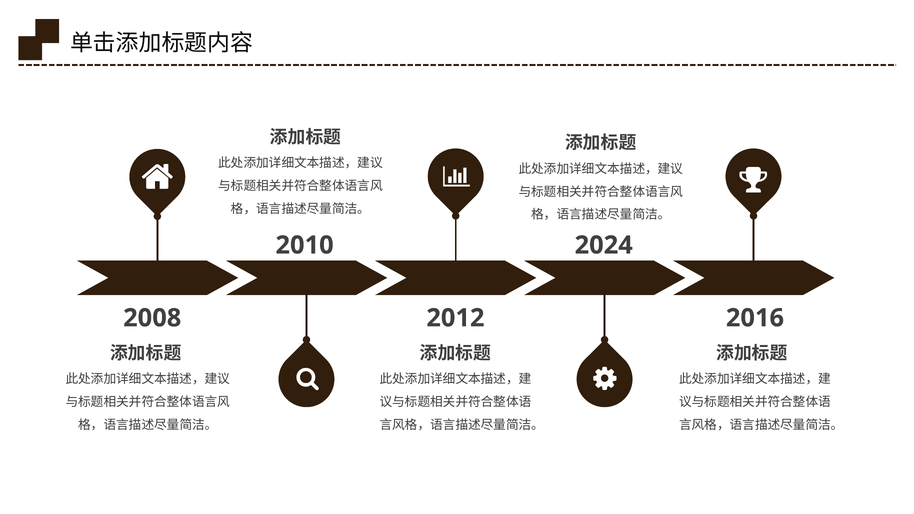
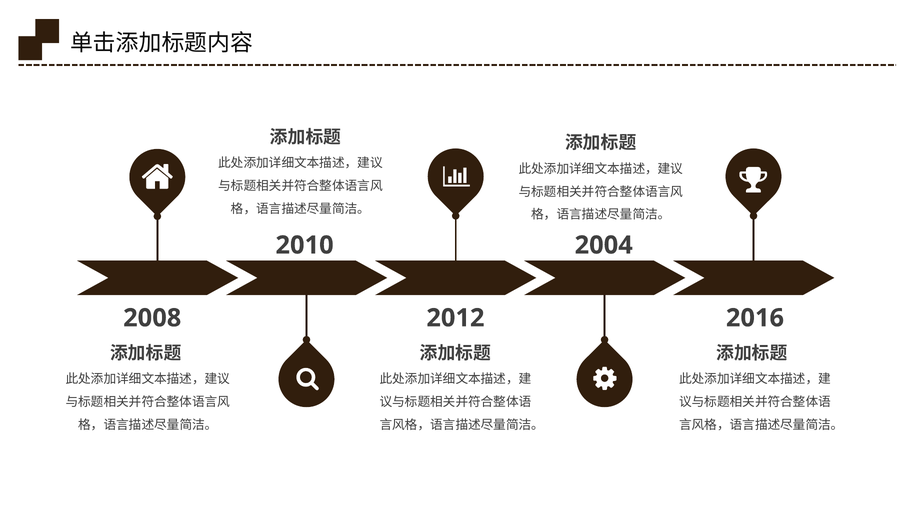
2024: 2024 -> 2004
